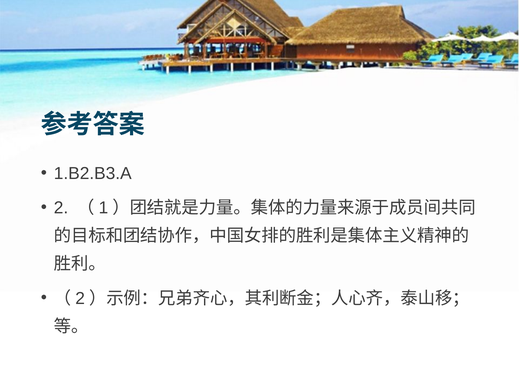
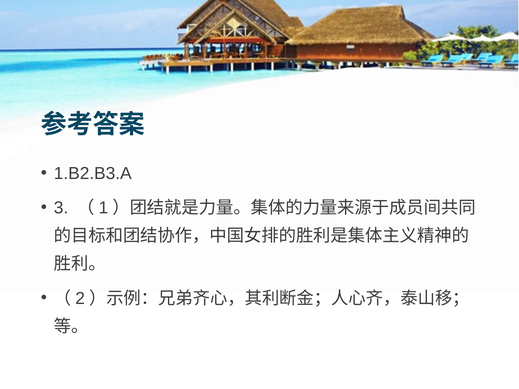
2: 2 -> 3
